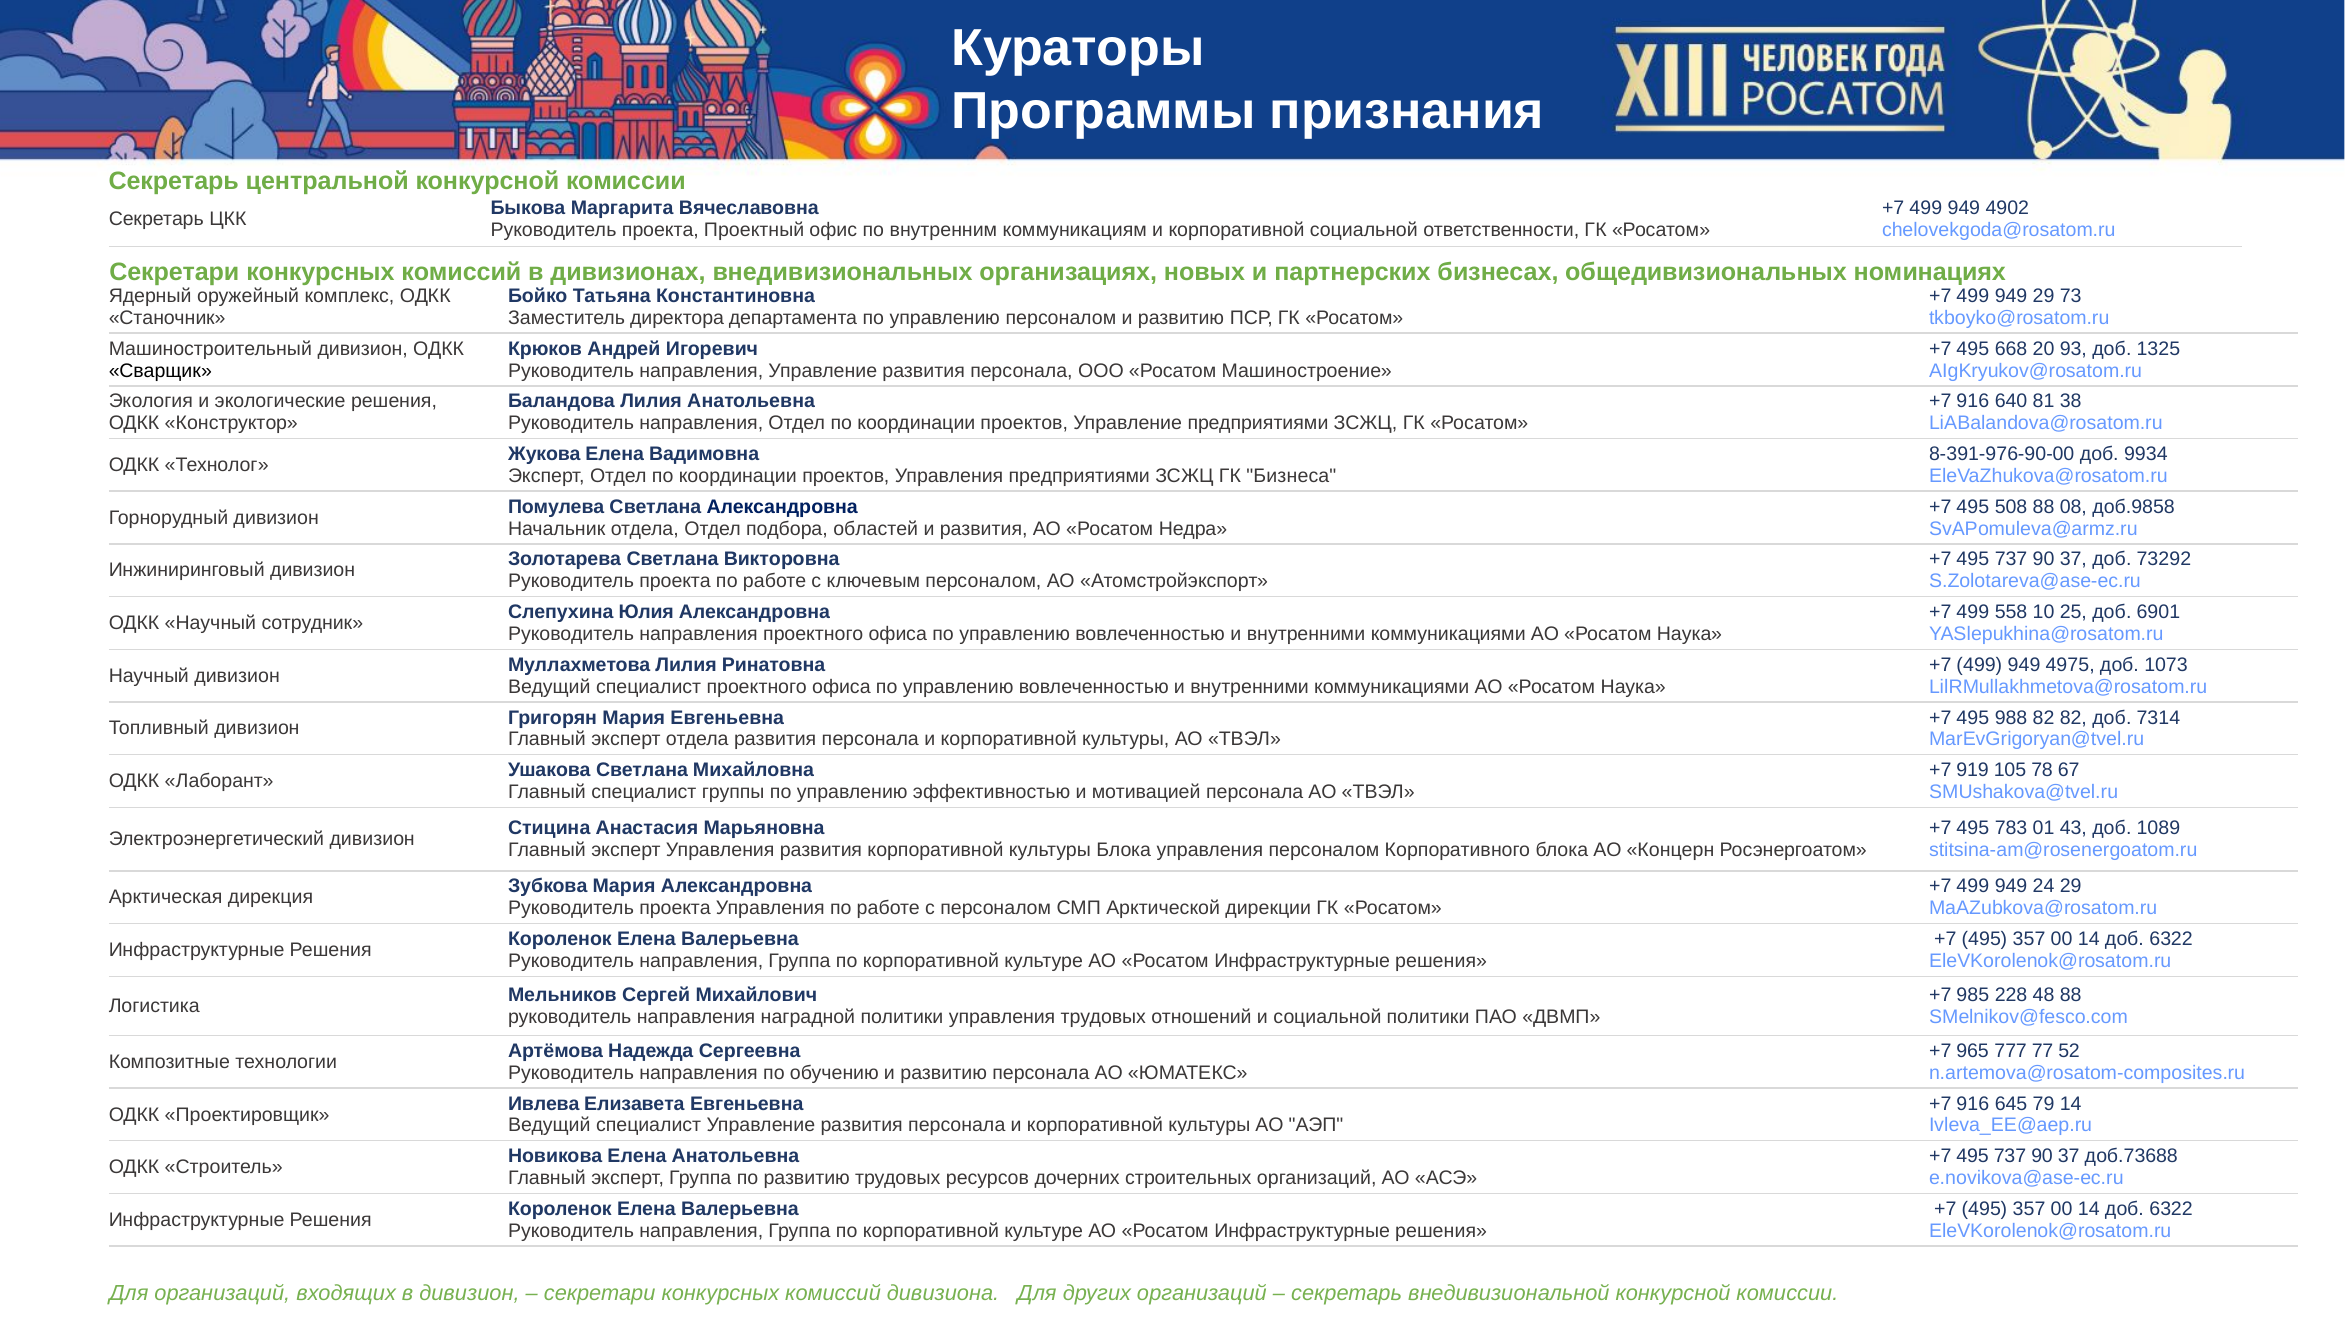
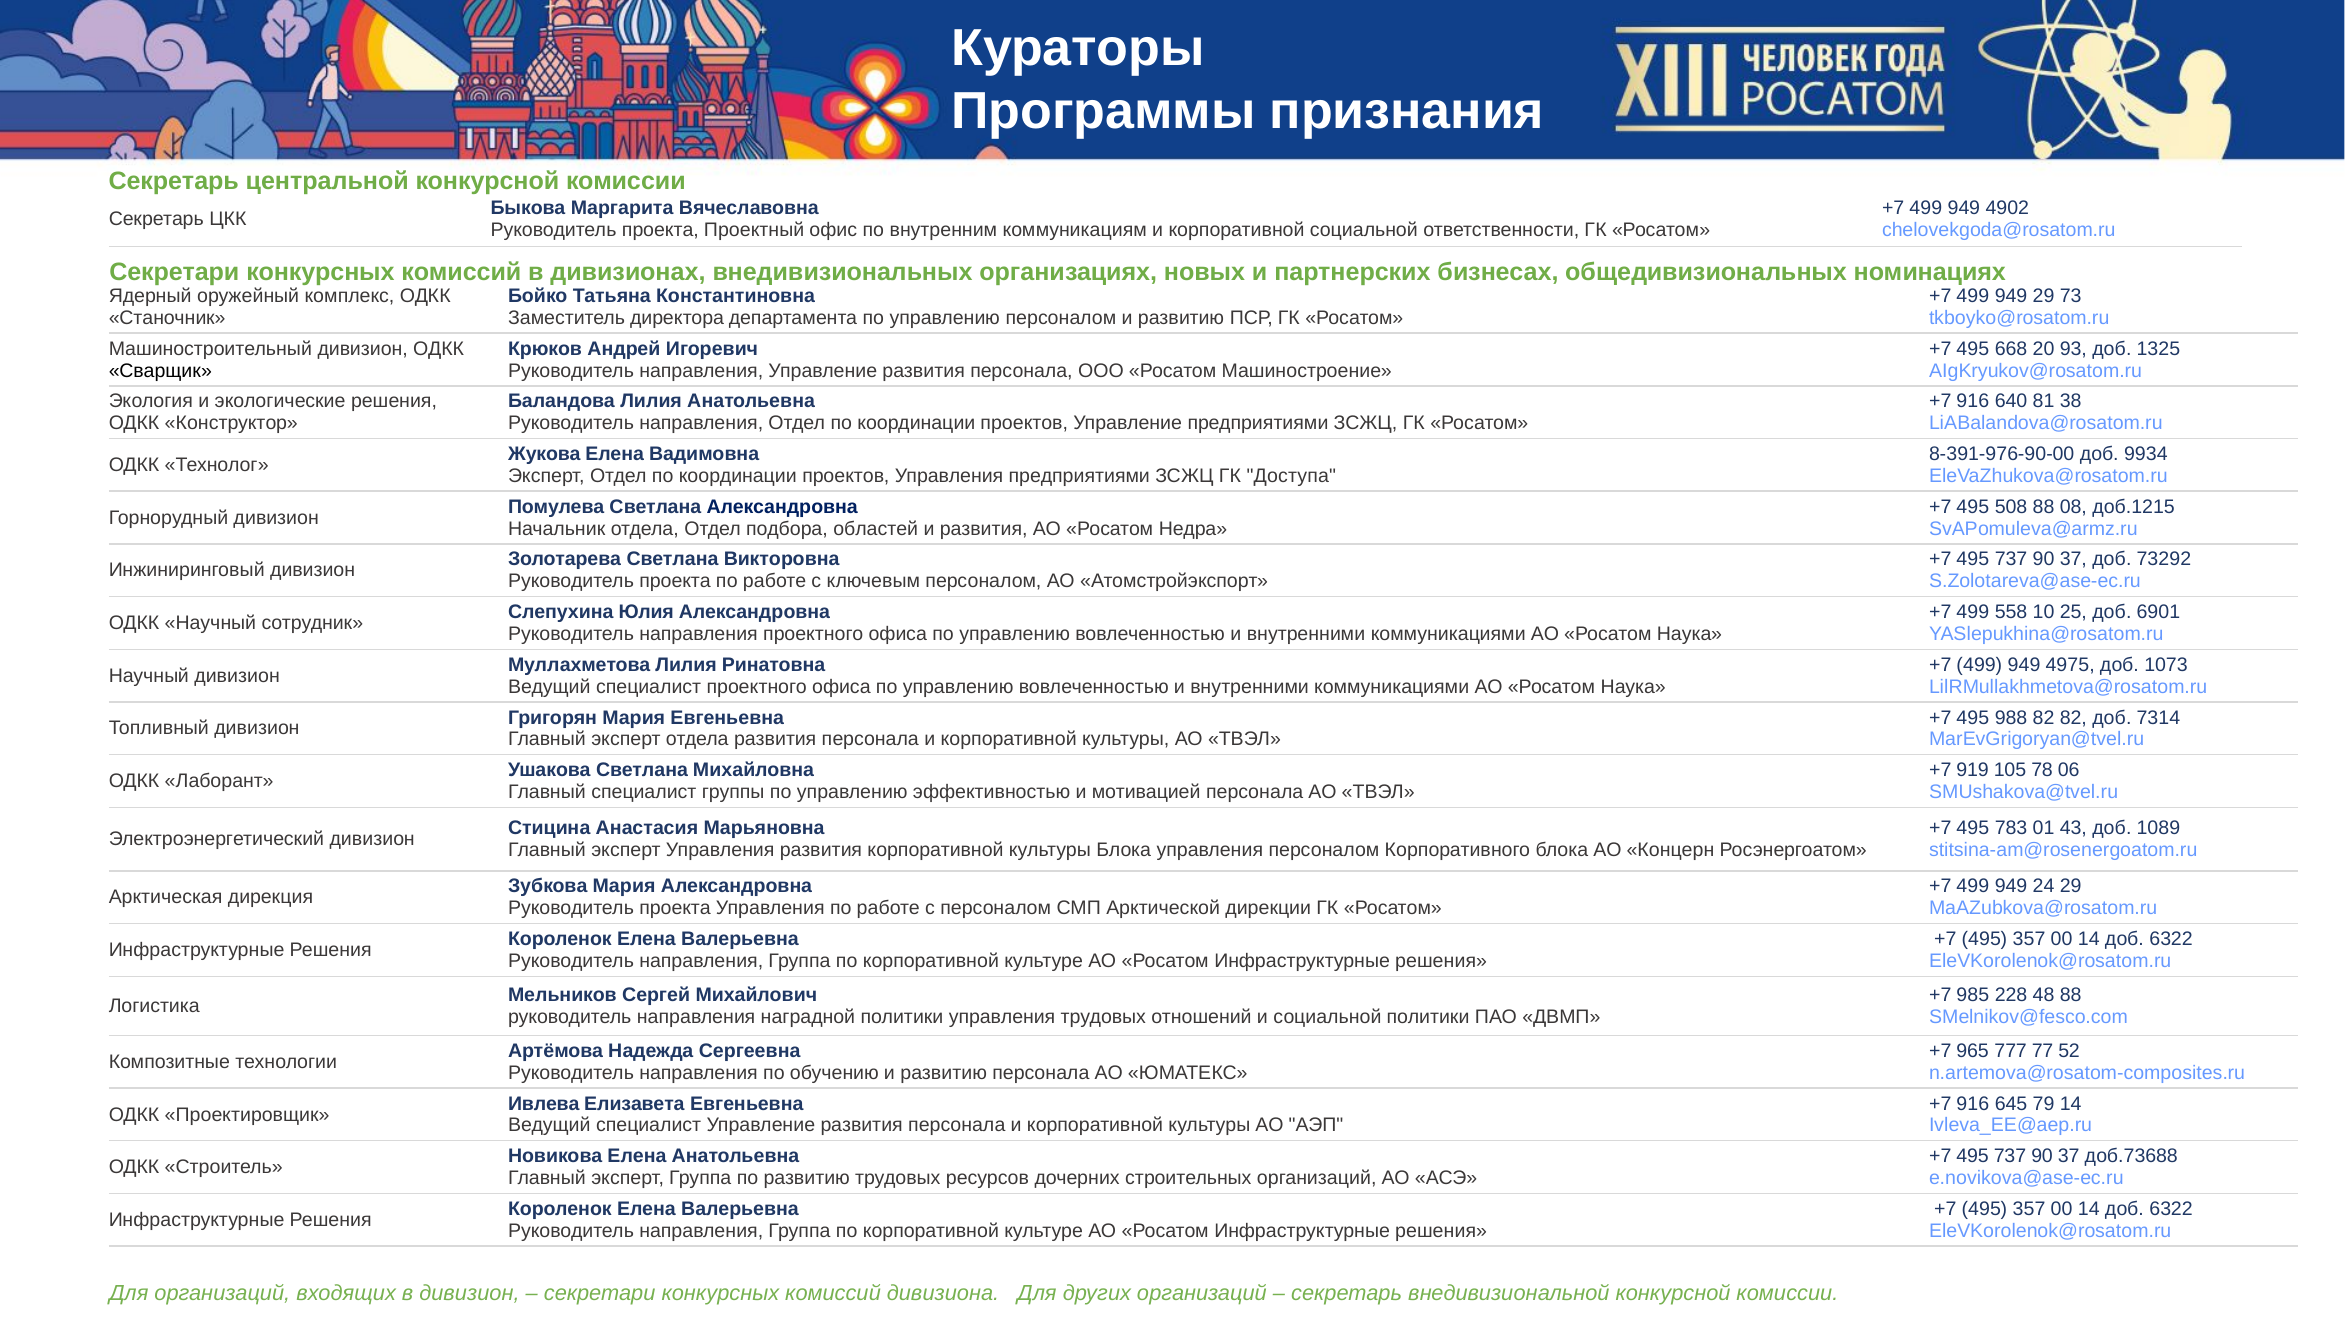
Бизнеса: Бизнеса -> Доступа
доб.9858: доб.9858 -> доб.1215
67: 67 -> 06
